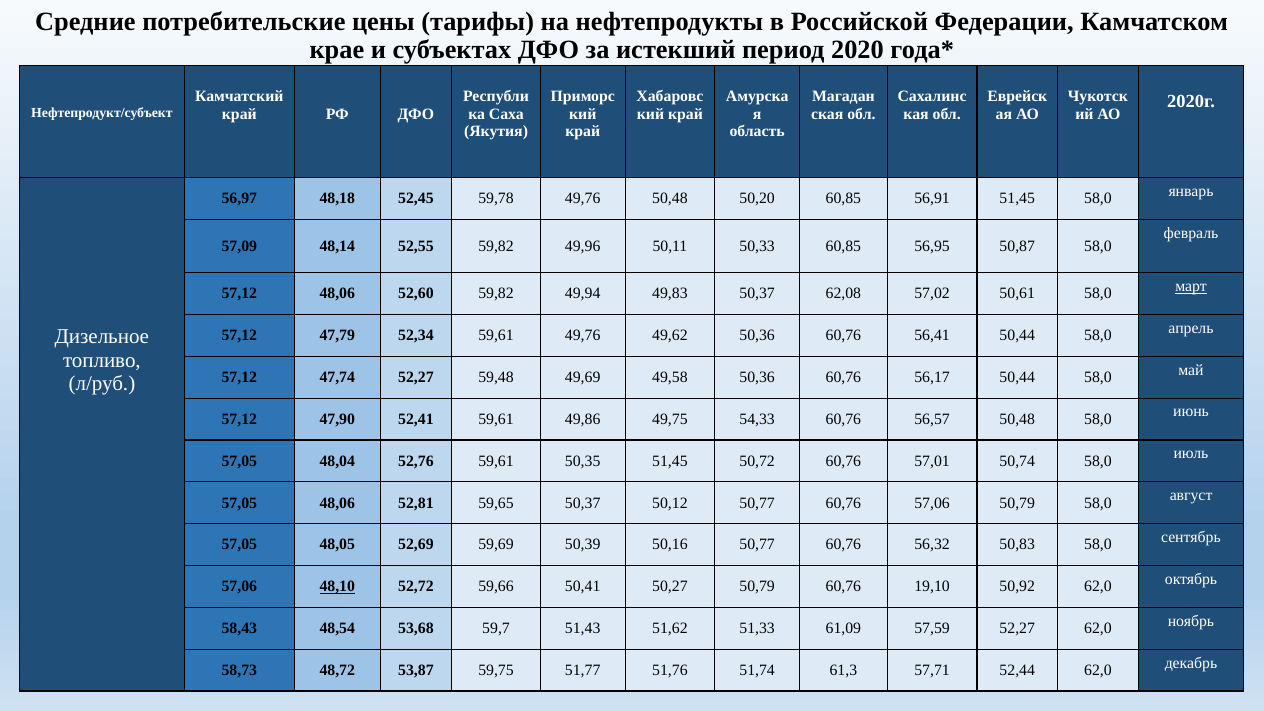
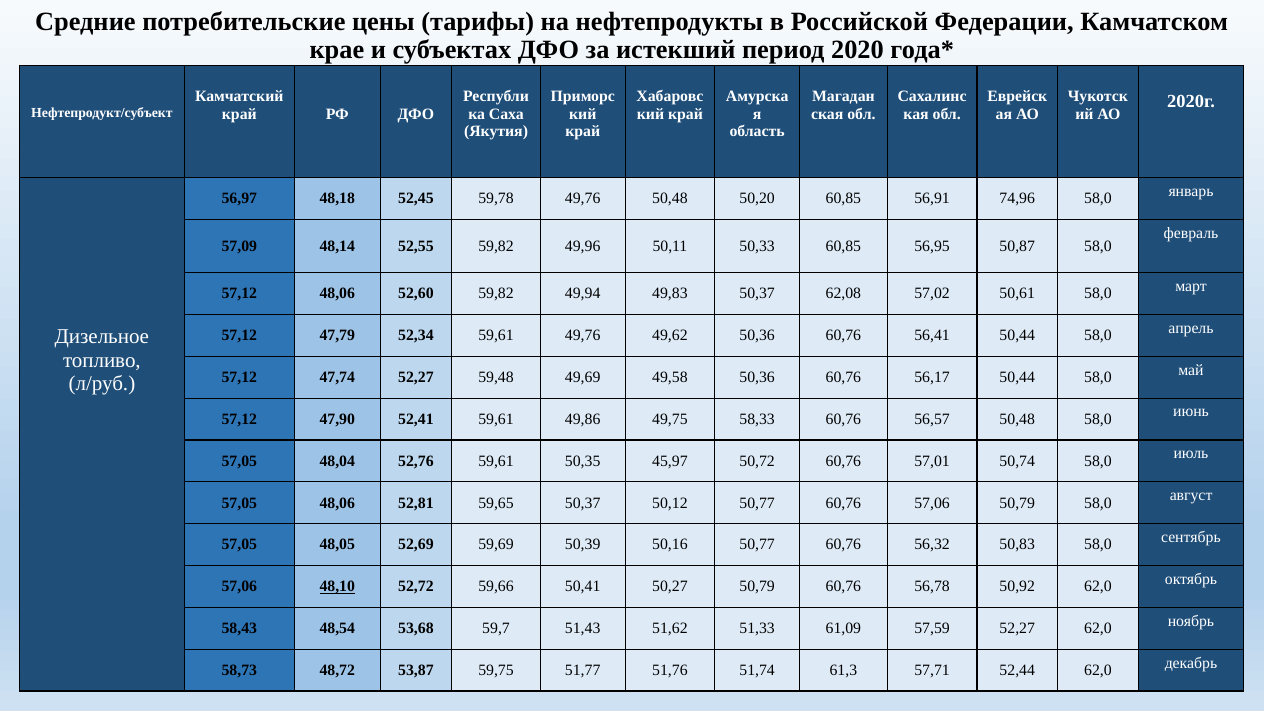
56,91 51,45: 51,45 -> 74,96
март underline: present -> none
54,33: 54,33 -> 58,33
50,35 51,45: 51,45 -> 45,97
19,10: 19,10 -> 56,78
